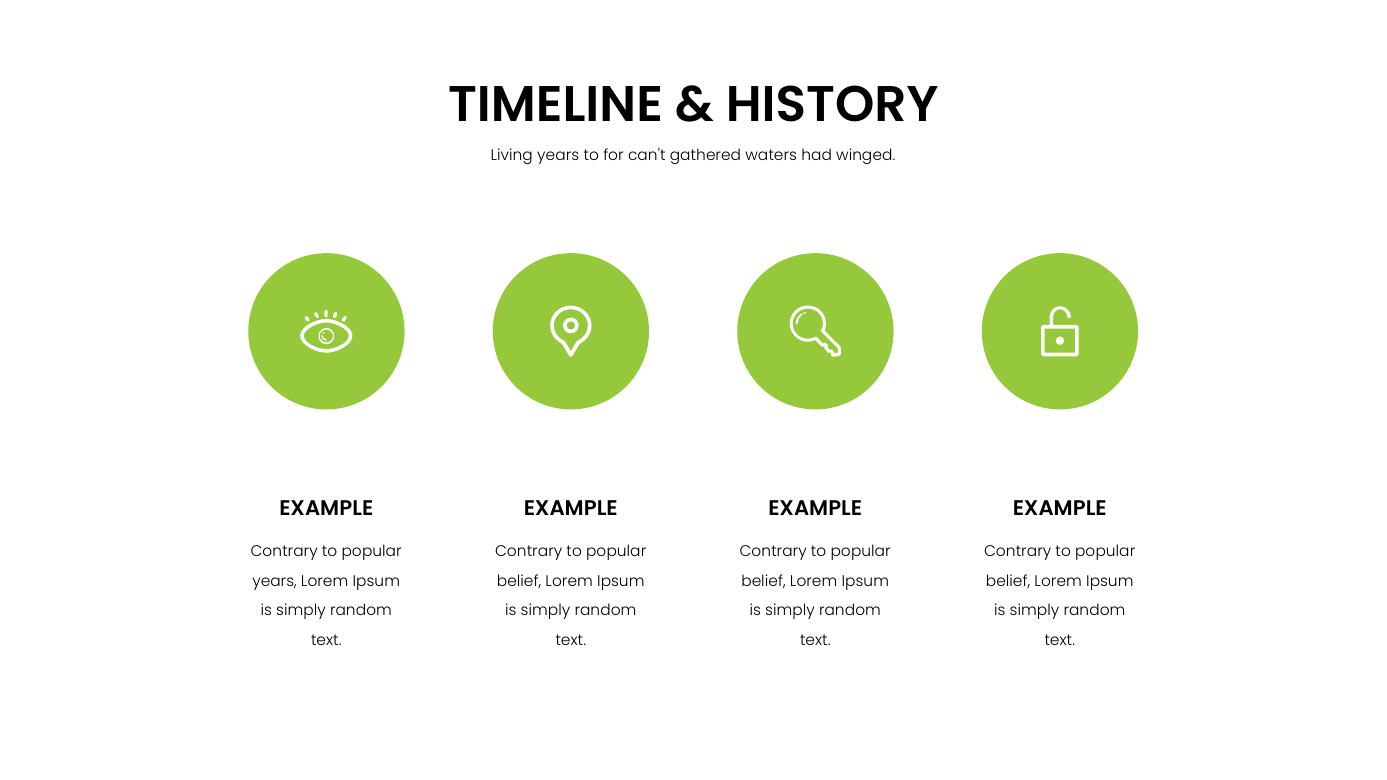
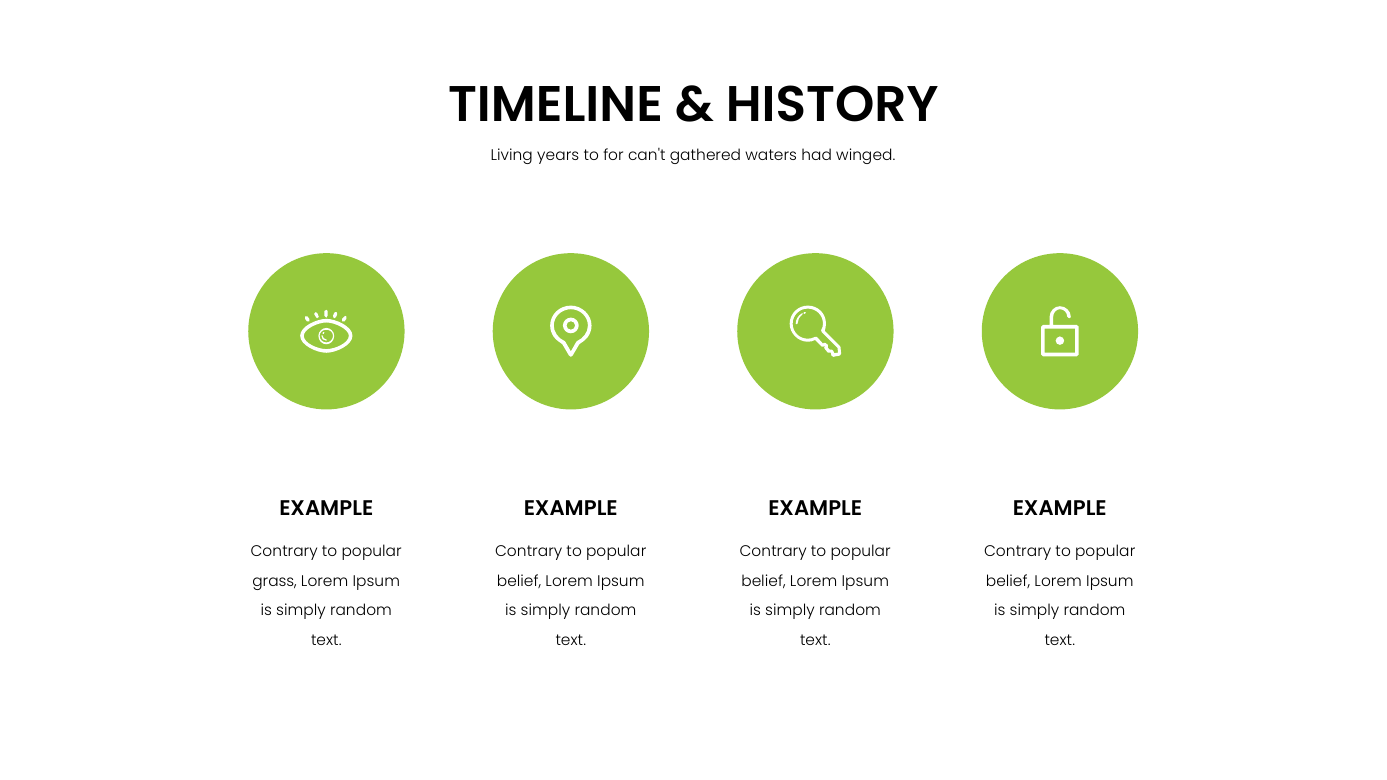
years at (275, 582): years -> grass
